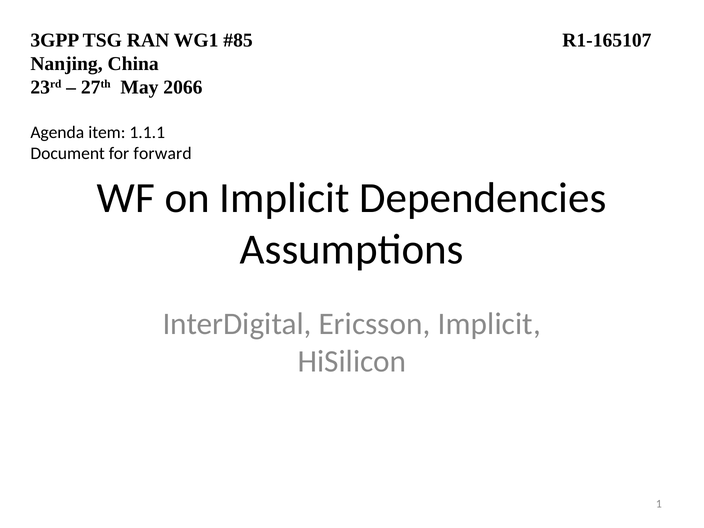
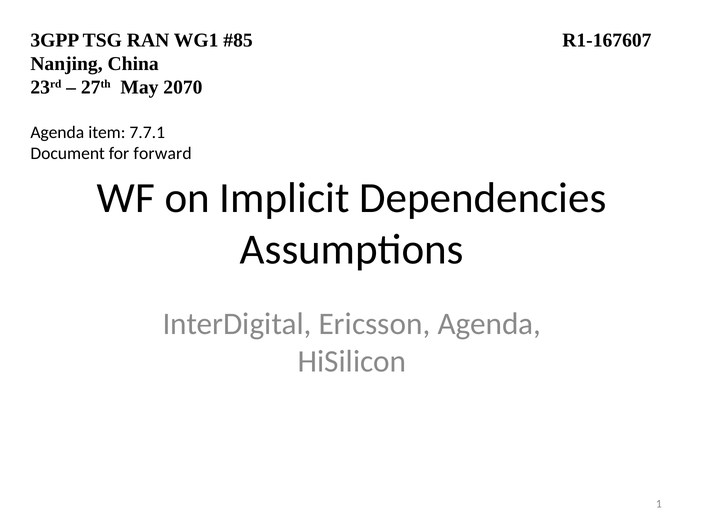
R1-165107: R1-165107 -> R1-167607
2066: 2066 -> 2070
1.1.1: 1.1.1 -> 7.7.1
Ericsson Implicit: Implicit -> Agenda
